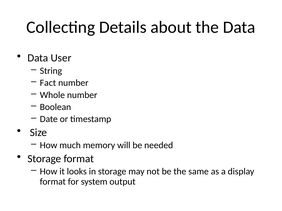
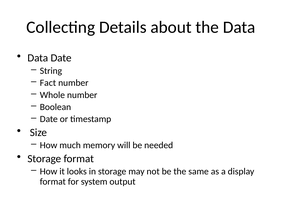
Data User: User -> Date
